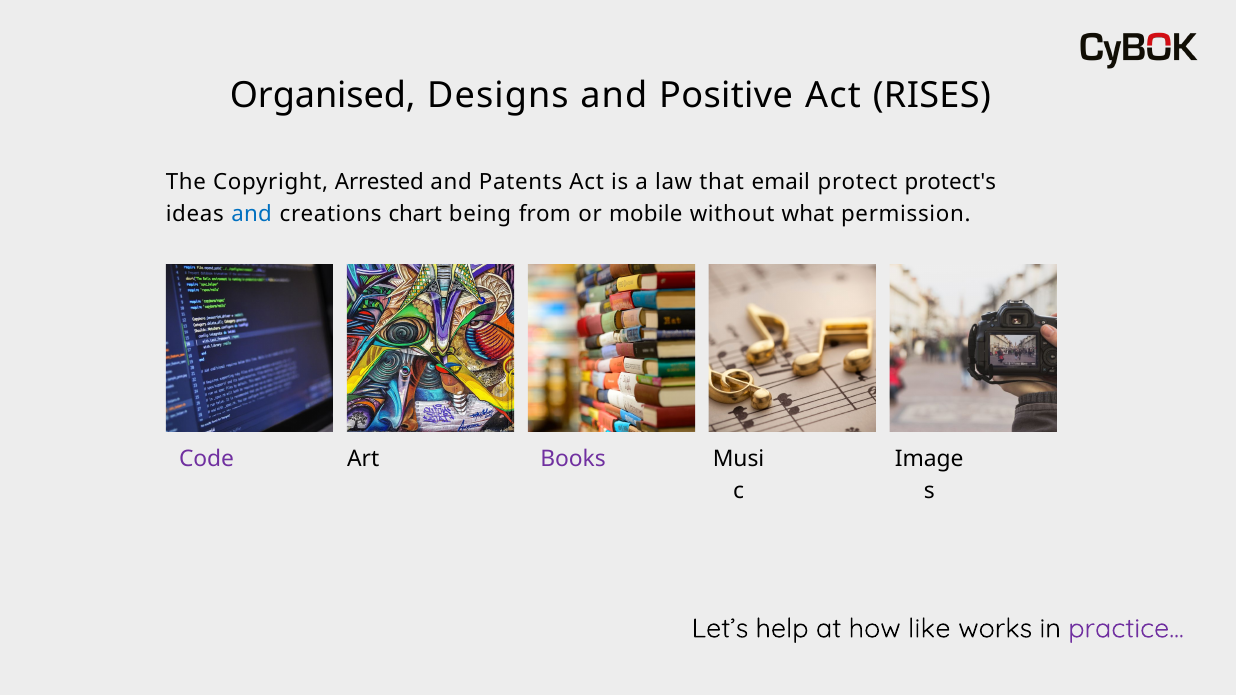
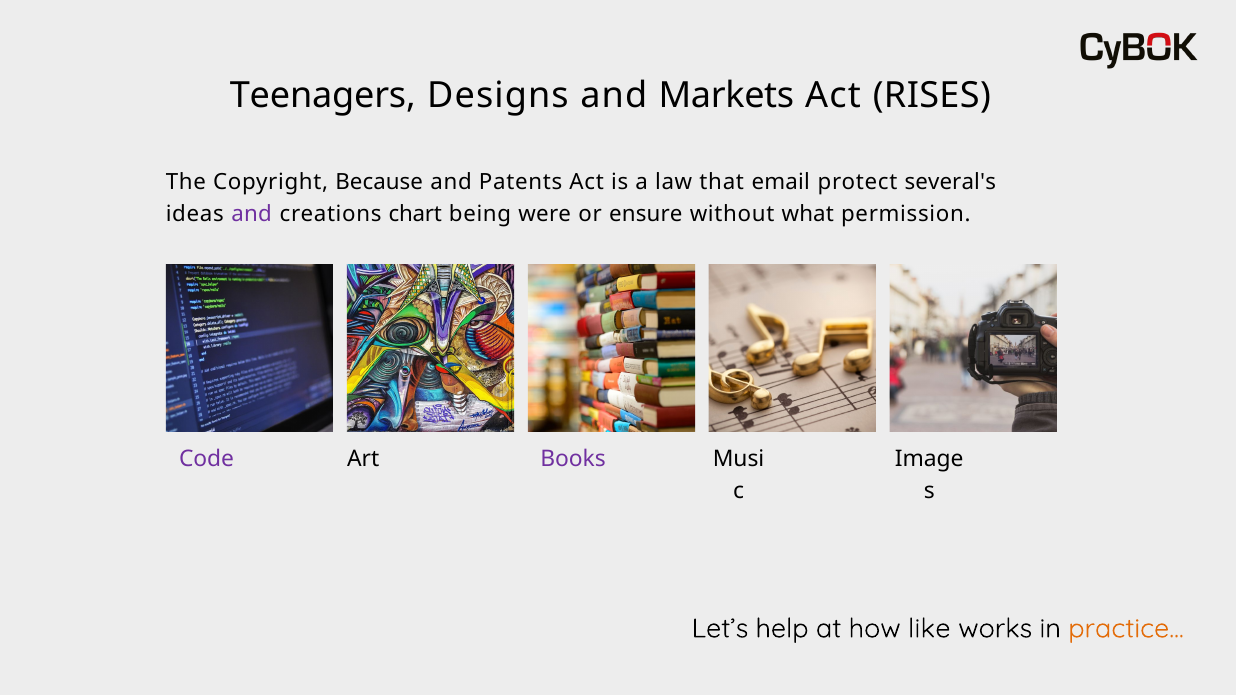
Organised: Organised -> Teenagers
Positive: Positive -> Markets
Arrested: Arrested -> Because
protect's: protect's -> several's
and at (252, 214) colour: blue -> purple
from: from -> were
mobile: mobile -> ensure
practice colour: purple -> orange
